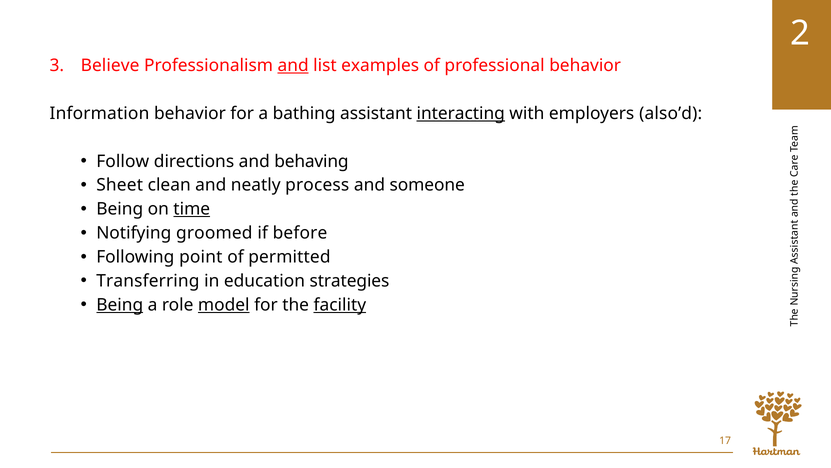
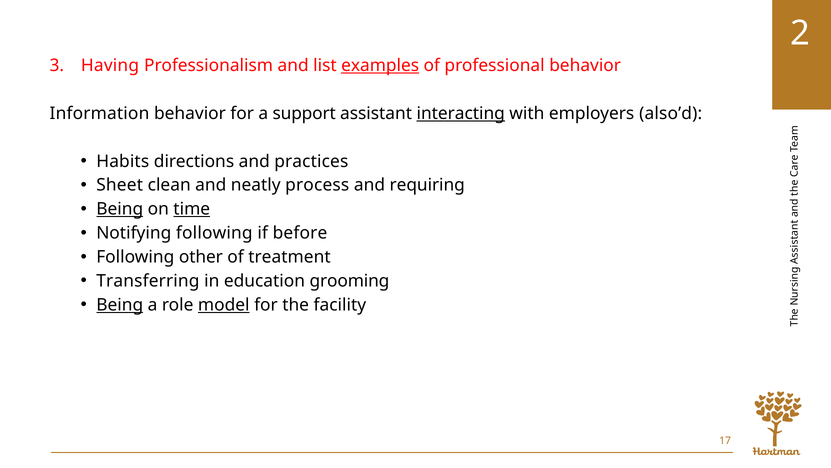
Believe: Believe -> Having
and at (293, 66) underline: present -> none
examples underline: none -> present
bathing: bathing -> support
Follow: Follow -> Habits
behaving: behaving -> practices
someone: someone -> requiring
Being at (120, 209) underline: none -> present
Notifying groomed: groomed -> following
point: point -> other
permitted: permitted -> treatment
strategies: strategies -> grooming
facility underline: present -> none
